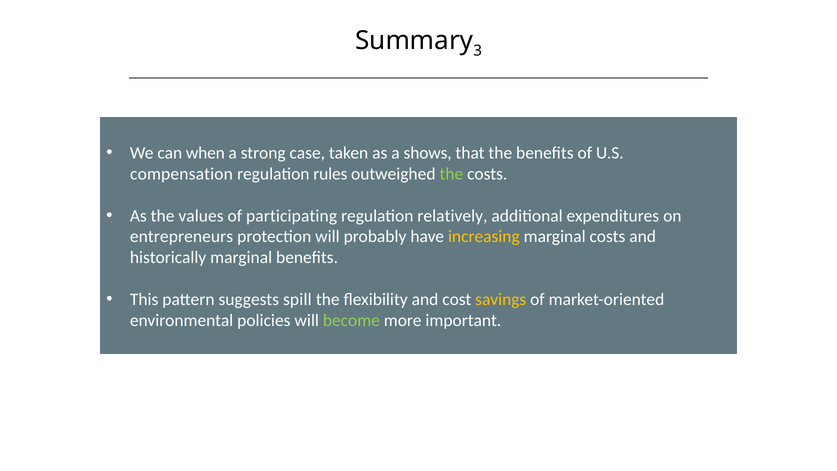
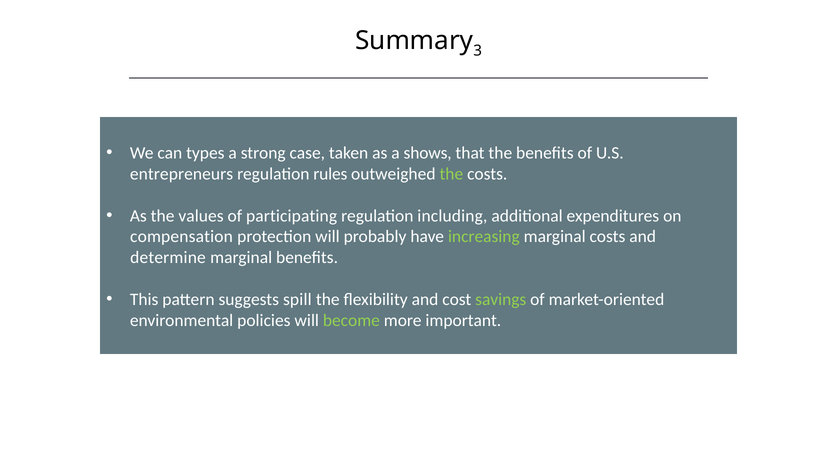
when: when -> types
compensation: compensation -> entrepreneurs
relatively: relatively -> including
entrepreneurs: entrepreneurs -> compensation
increasing colour: yellow -> light green
historically: historically -> determine
savings colour: yellow -> light green
